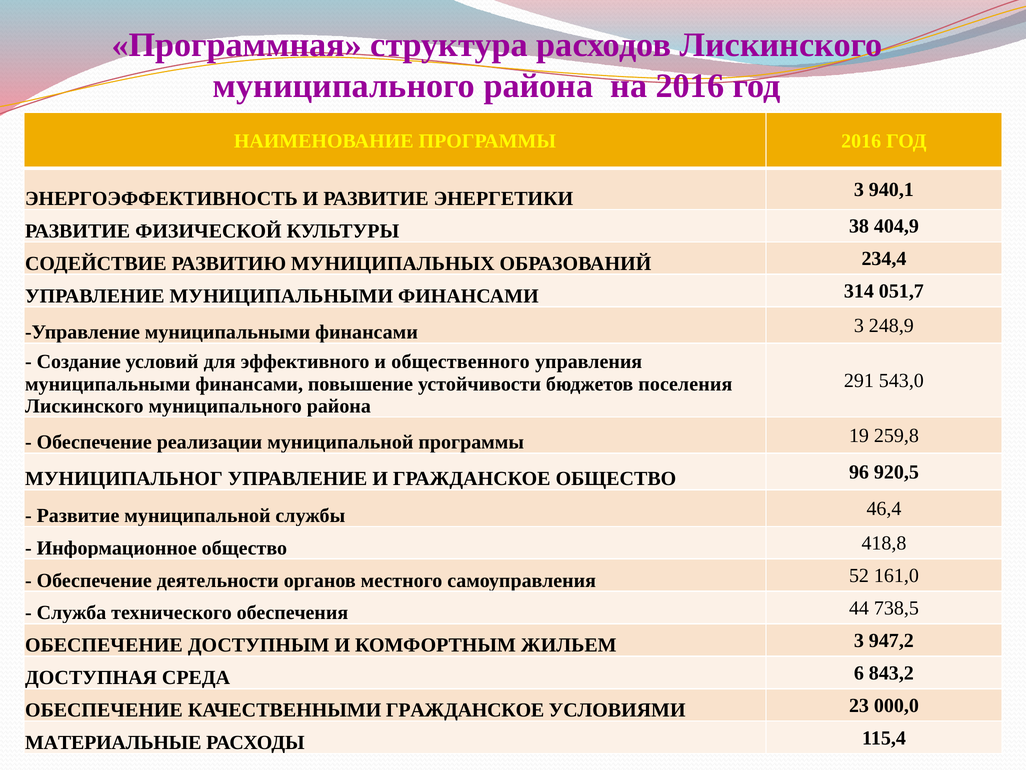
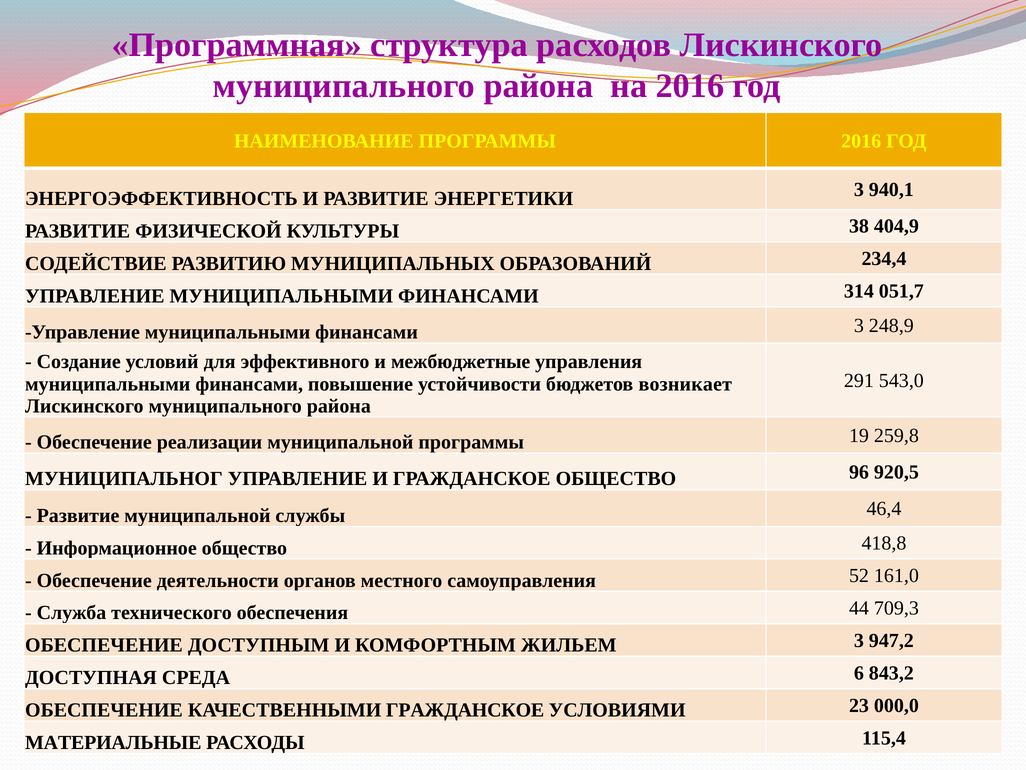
общественного: общественного -> межбюджетные
поселения: поселения -> возникает
738,5: 738,5 -> 709,3
